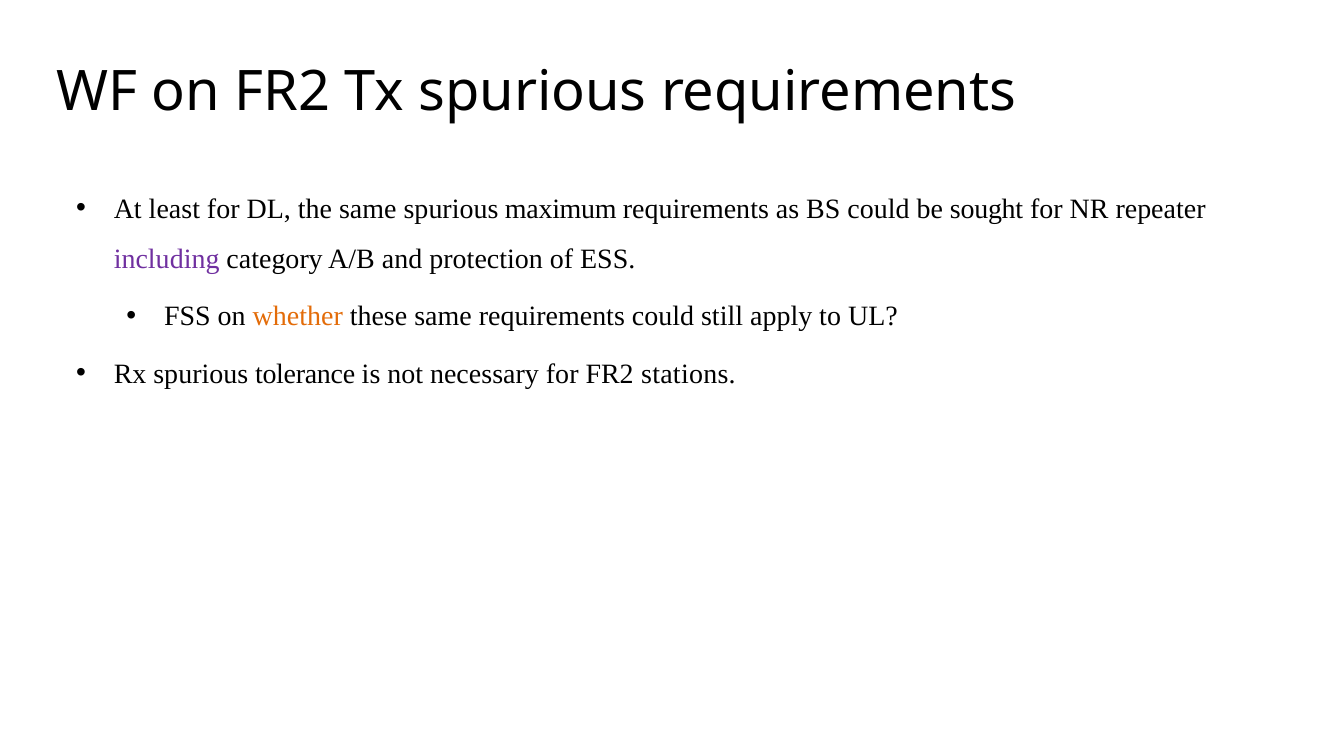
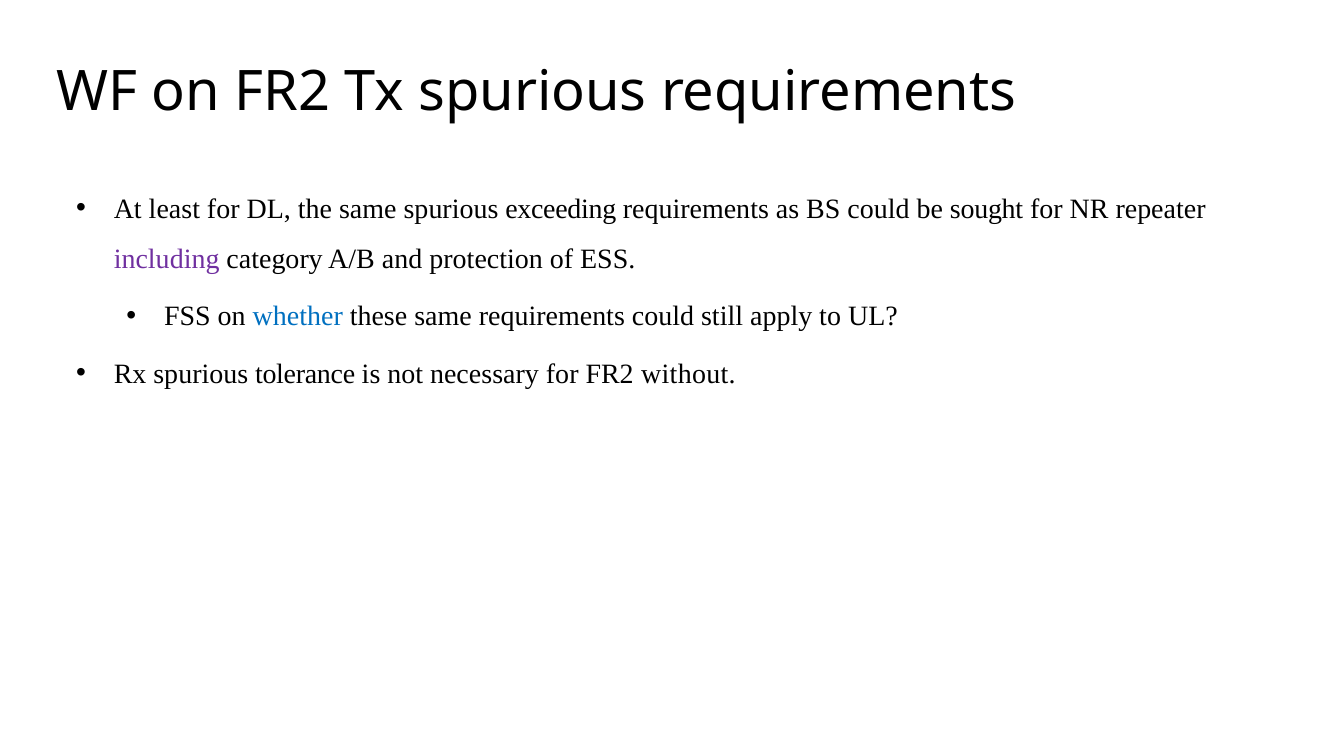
maximum: maximum -> exceeding
whether colour: orange -> blue
stations: stations -> without
